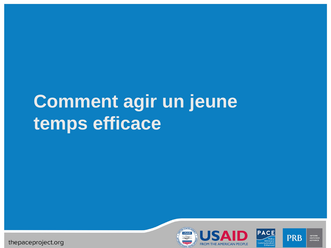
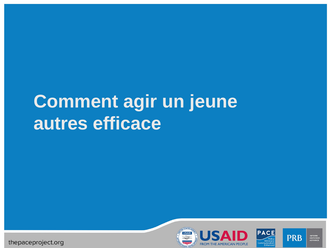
temps: temps -> autres
